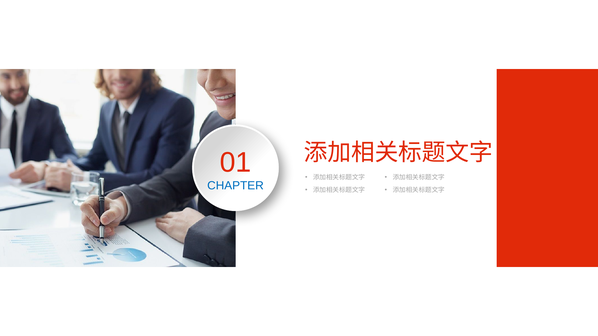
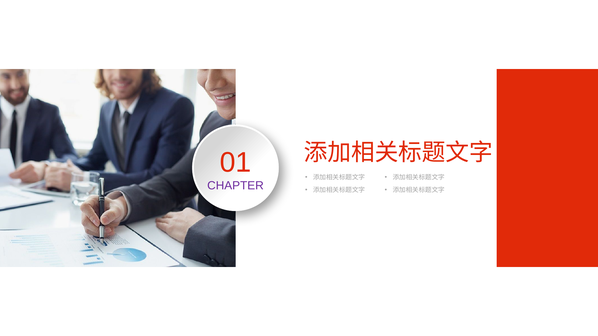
CHAPTER colour: blue -> purple
